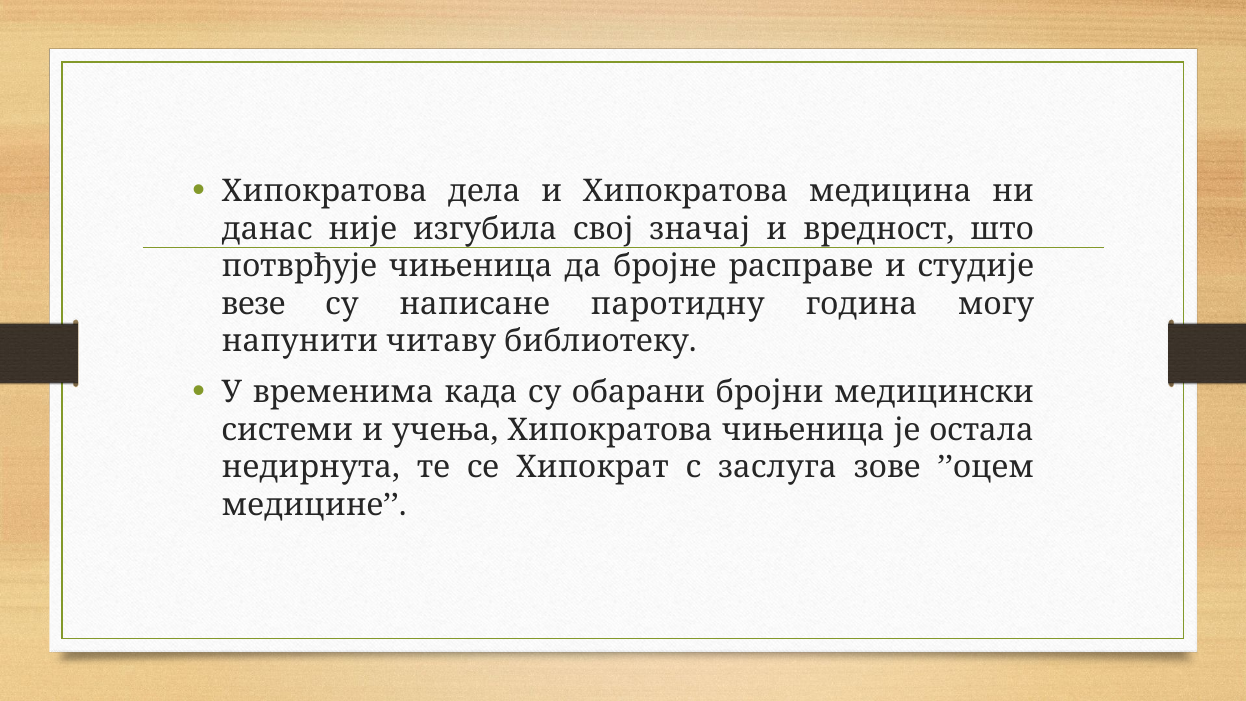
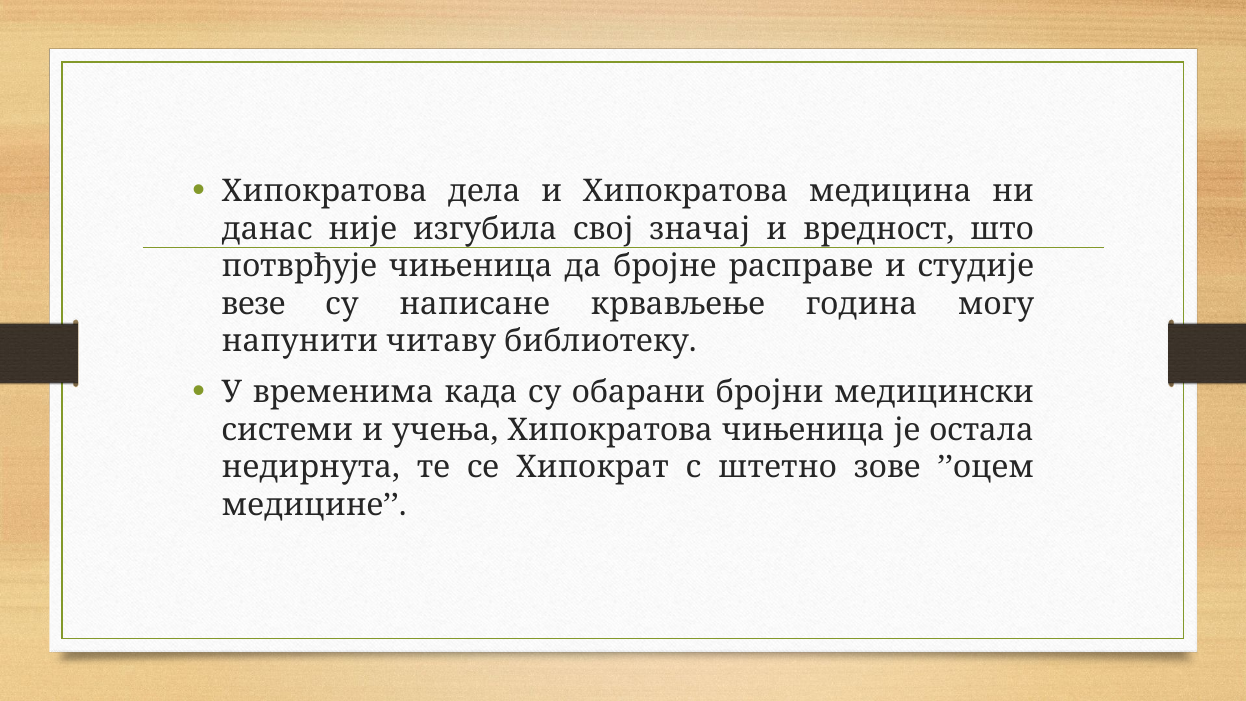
паротидну: паротидну -> крвављење
заслуга: заслуга -> штетно
